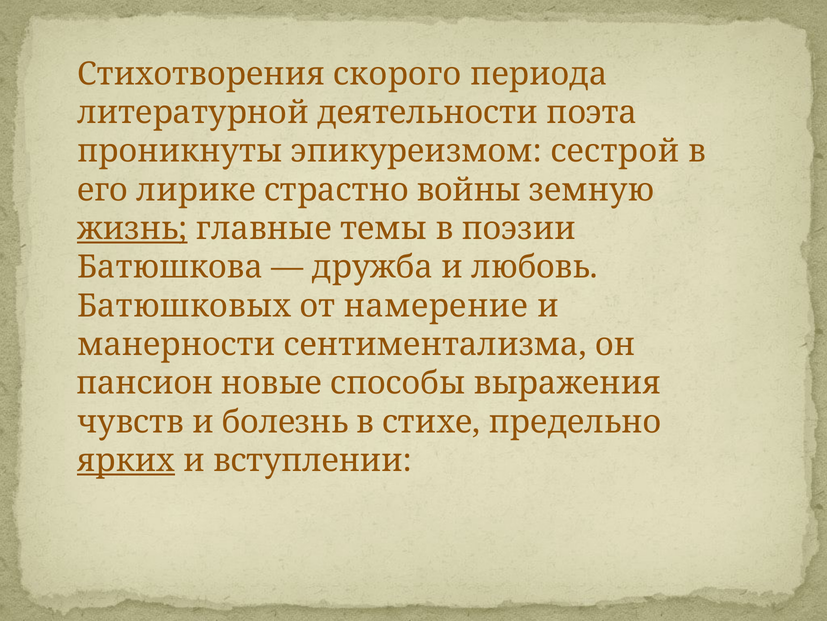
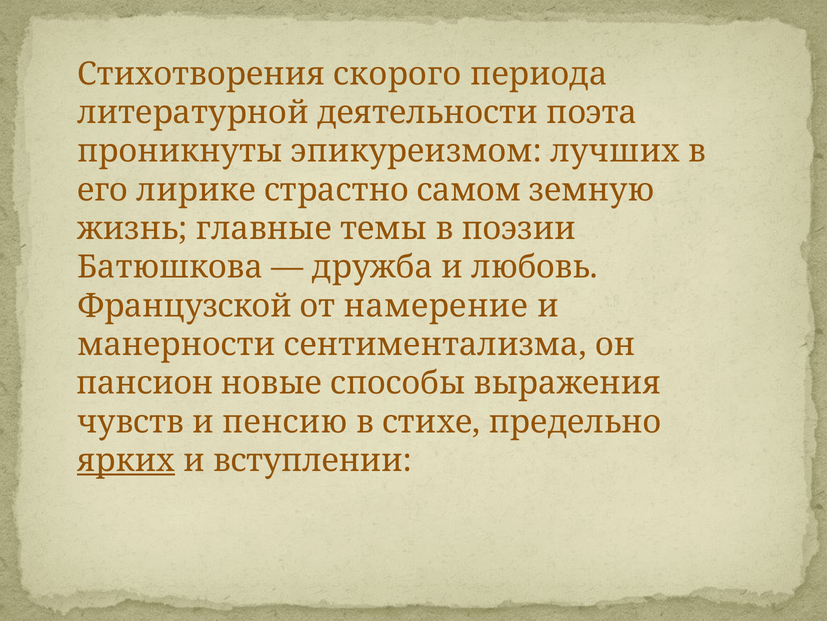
сестрой: сестрой -> лучших
войны: войны -> самом
жизнь underline: present -> none
Батюшковых: Батюшковых -> Французской
болезнь: болезнь -> пенсию
